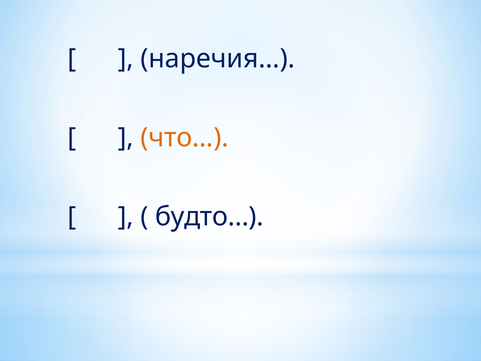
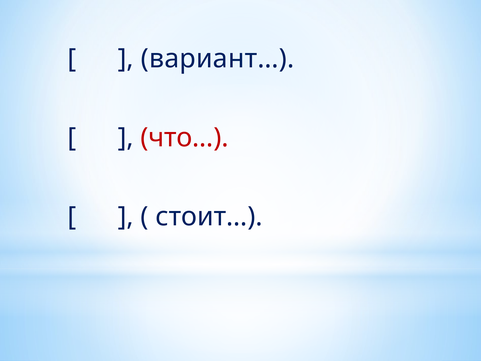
наречия…: наречия… -> вариант…
что… colour: orange -> red
будто…: будто… -> стоит…
